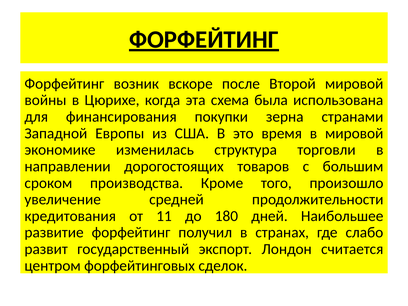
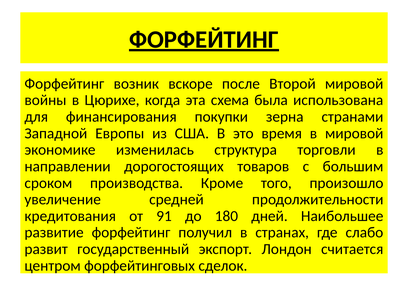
11: 11 -> 91
